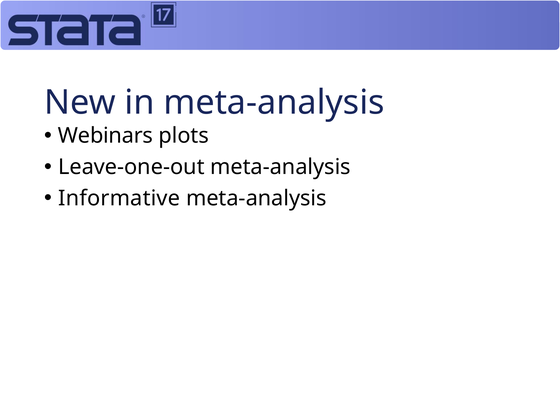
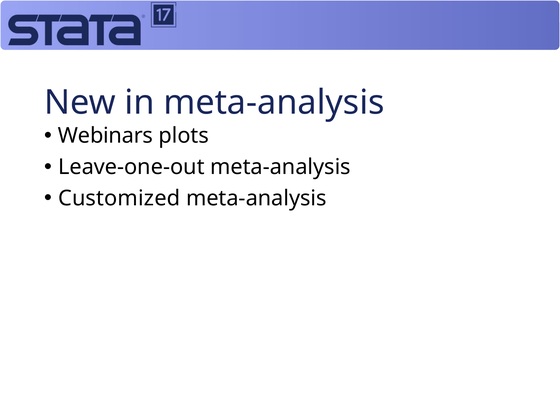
Informative: Informative -> Customized
